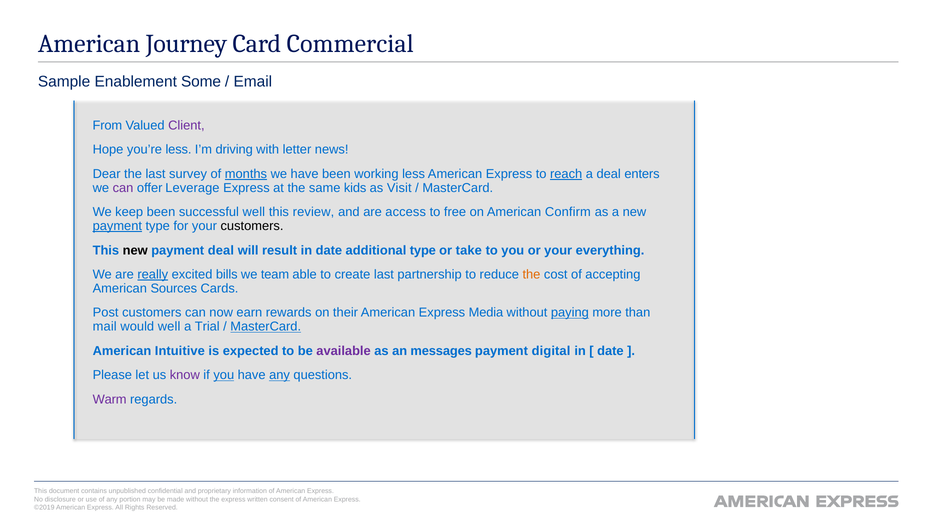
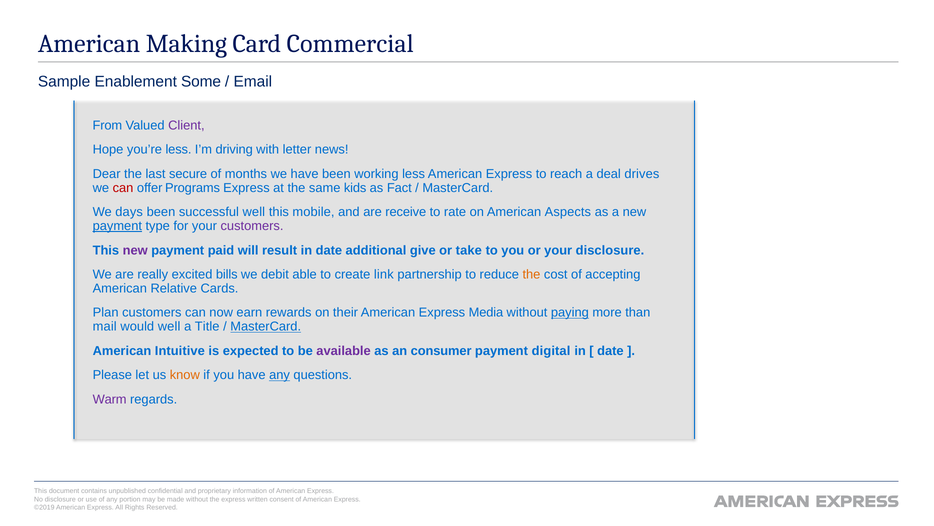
Journey: Journey -> Making
survey: survey -> secure
months underline: present -> none
reach underline: present -> none
enters: enters -> drives
can at (123, 188) colour: purple -> red
Leverage: Leverage -> Programs
Visit: Visit -> Fact
keep: keep -> days
review: review -> mobile
access: access -> receive
free: free -> rate
Confirm: Confirm -> Aspects
customers at (252, 226) colour: black -> purple
new at (135, 250) colour: black -> purple
payment deal: deal -> paid
additional type: type -> give
your everything: everything -> disclosure
really underline: present -> none
team: team -> debit
create last: last -> link
Sources: Sources -> Relative
Post: Post -> Plan
Trial: Trial -> Title
messages: messages -> consumer
know colour: purple -> orange
you at (224, 375) underline: present -> none
